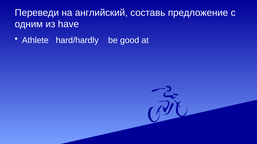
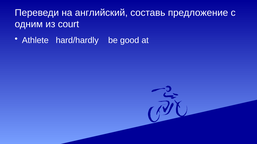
have: have -> court
